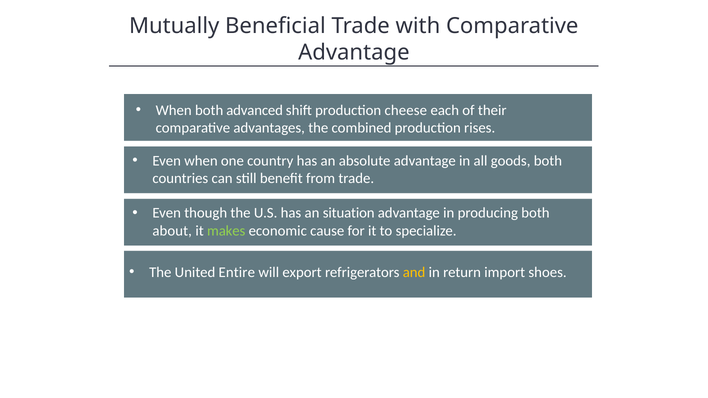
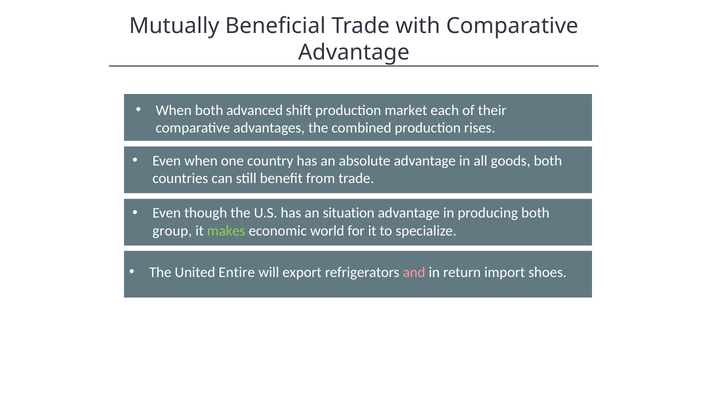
cheese: cheese -> market
about: about -> group
cause: cause -> world
and colour: yellow -> pink
